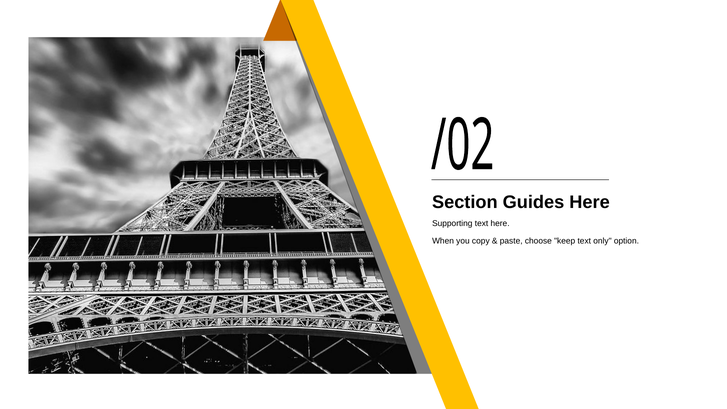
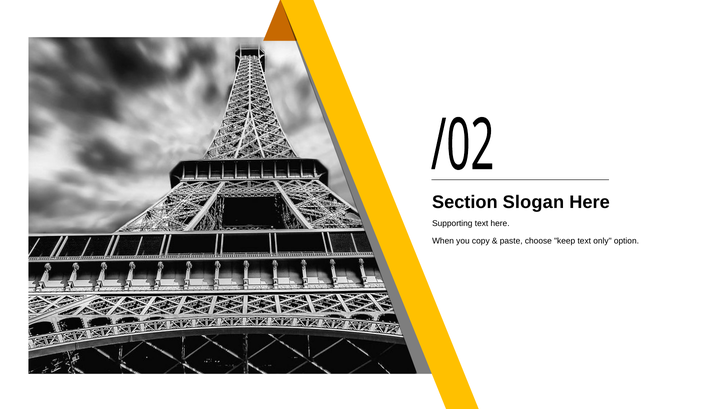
Guides: Guides -> Slogan
